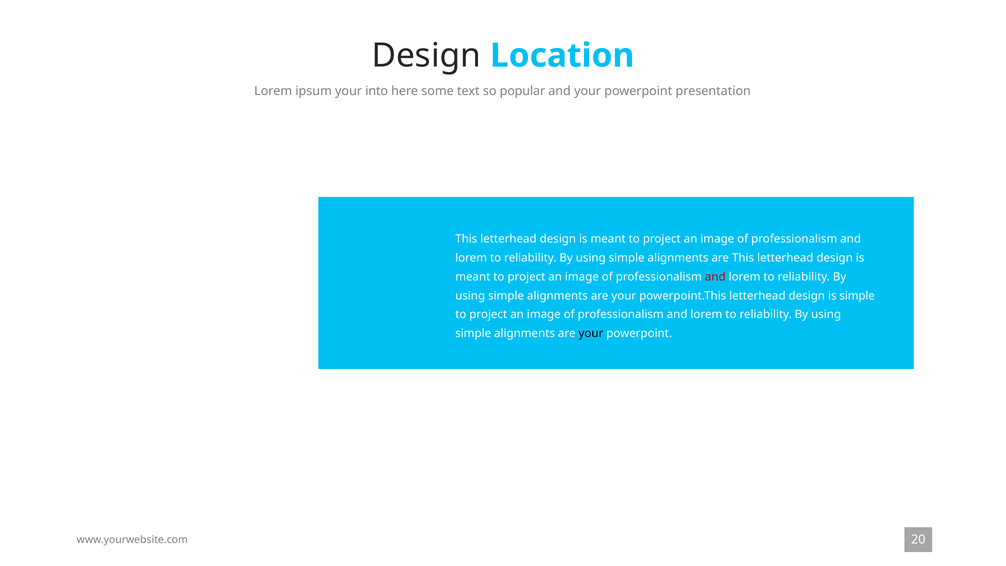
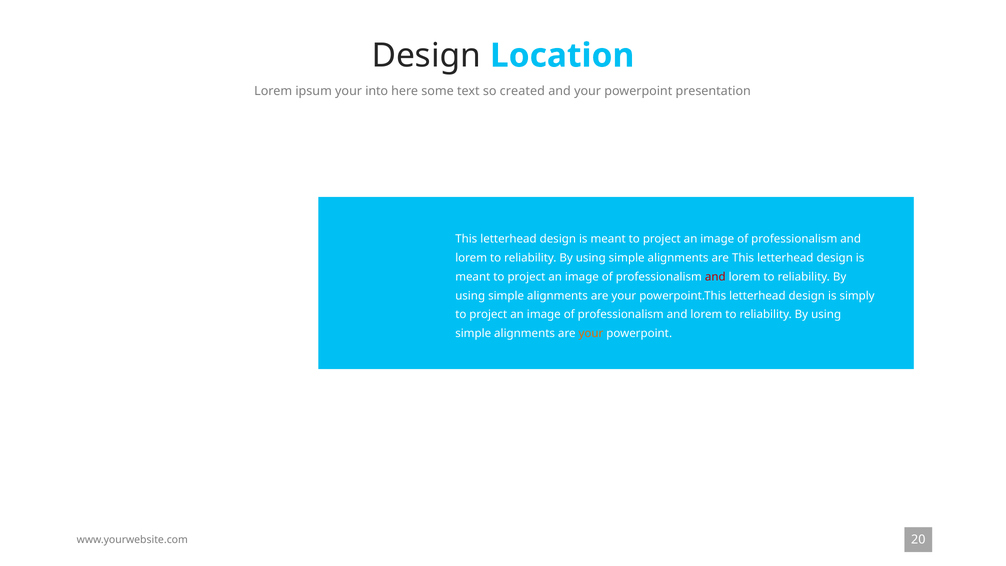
popular: popular -> created
is simple: simple -> simply
your at (591, 333) colour: black -> orange
